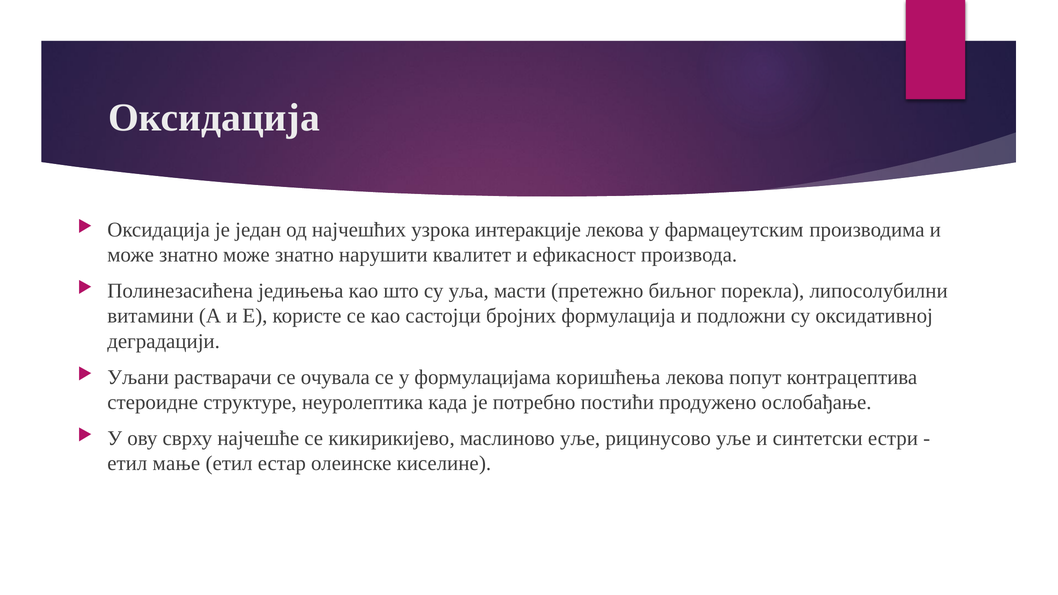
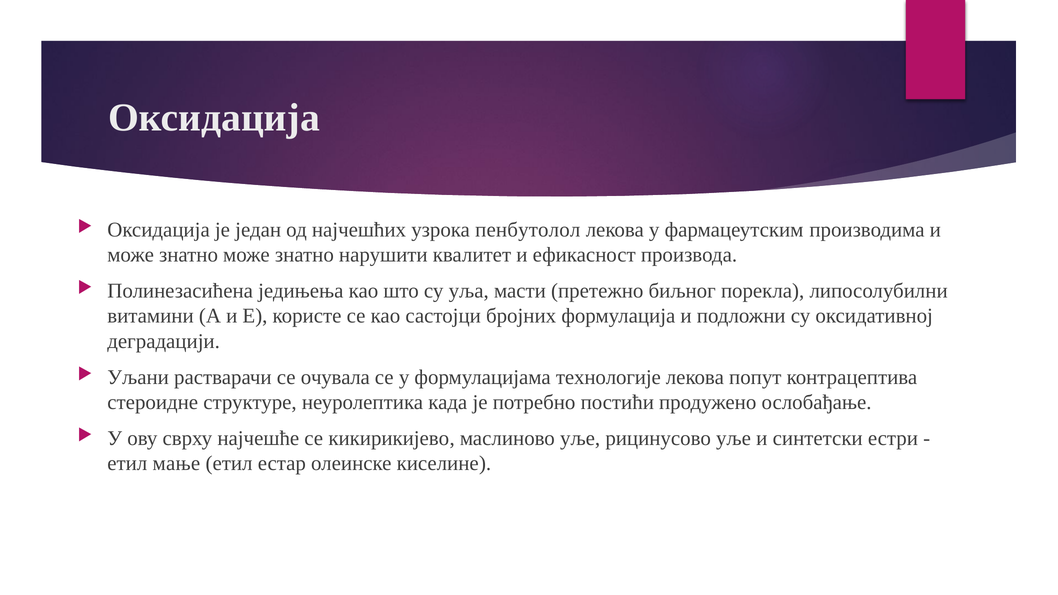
интеракције: интеракције -> пенбутолол
коришћења: коришћења -> технологије
